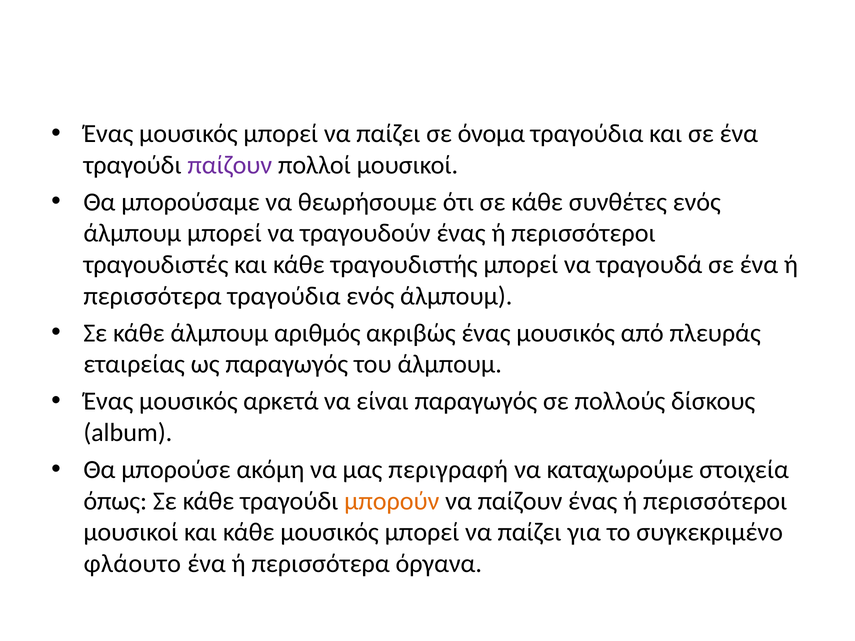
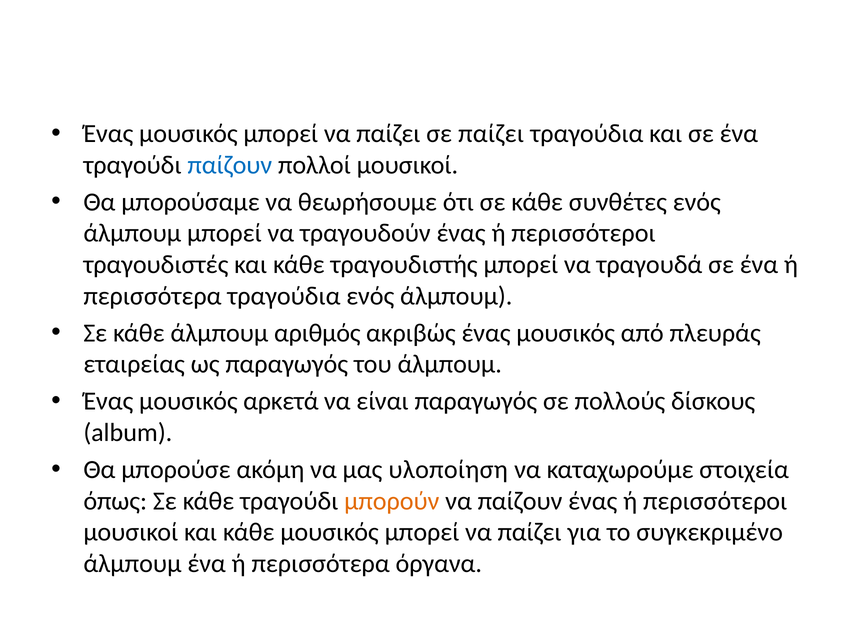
σε όνομα: όνομα -> παίζει
παίζουν at (230, 165) colour: purple -> blue
περιγραφή: περιγραφή -> υλοποίηση
φλάουτο at (132, 564): φλάουτο -> άλμπουμ
